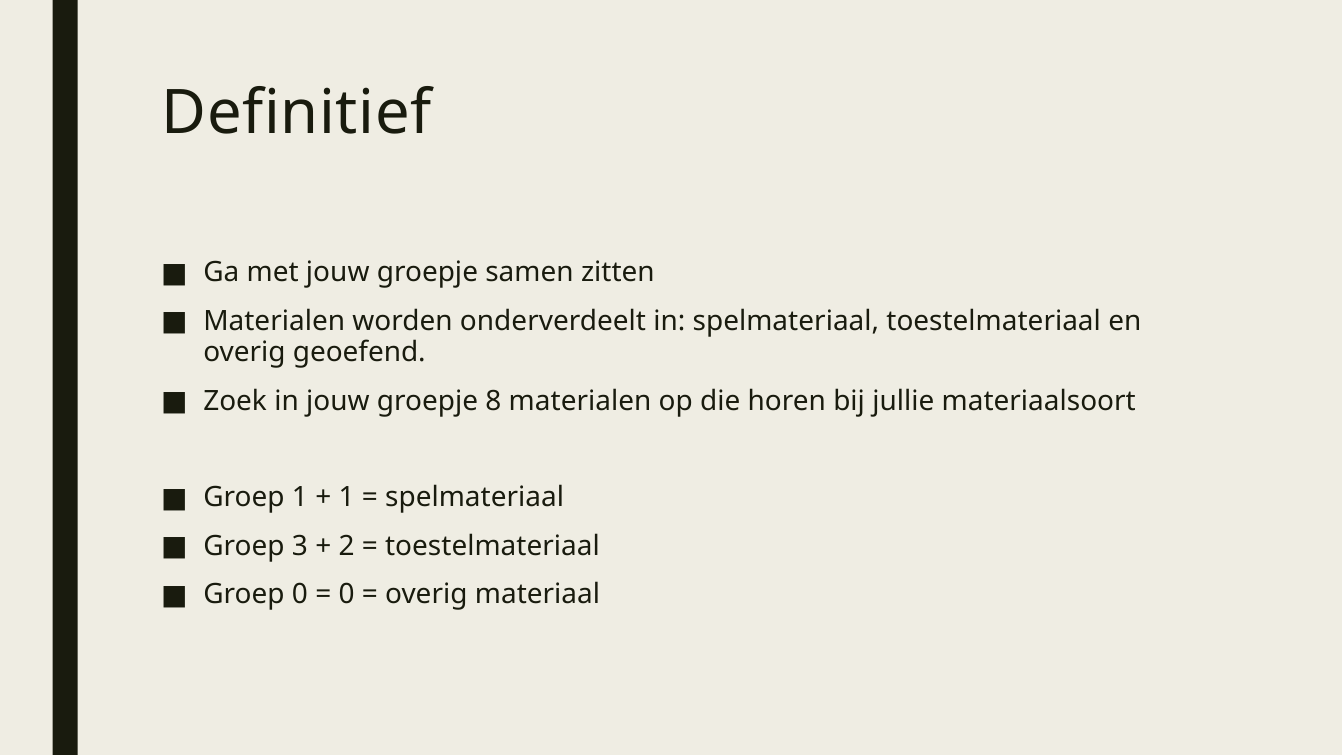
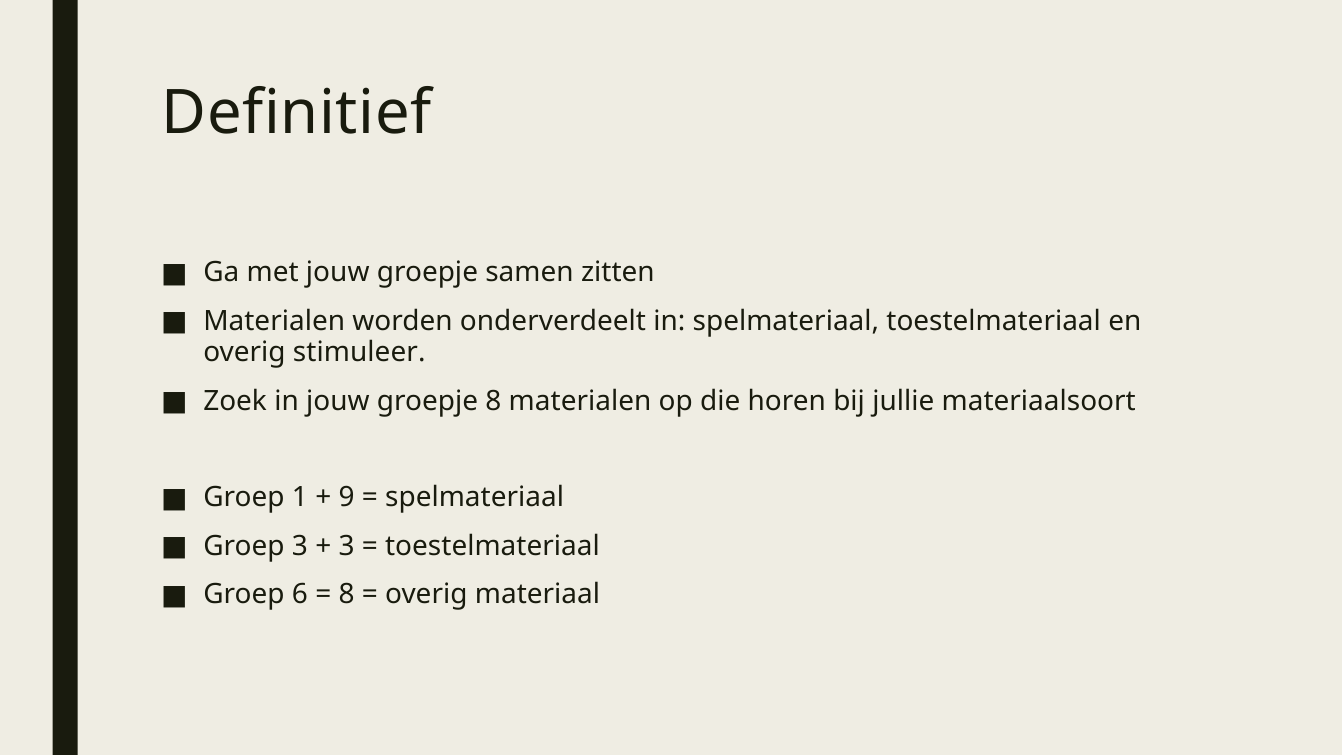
geoefend: geoefend -> stimuleer
1 at (347, 498): 1 -> 9
2 at (347, 546): 2 -> 3
Groep 0: 0 -> 6
0 at (347, 594): 0 -> 8
